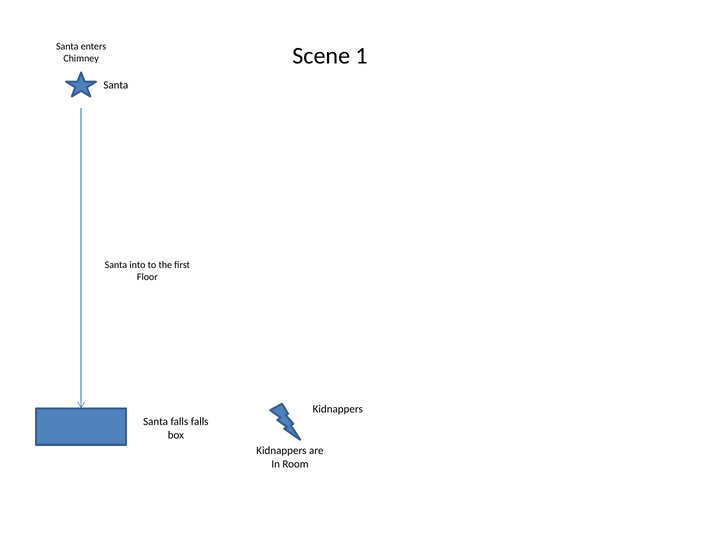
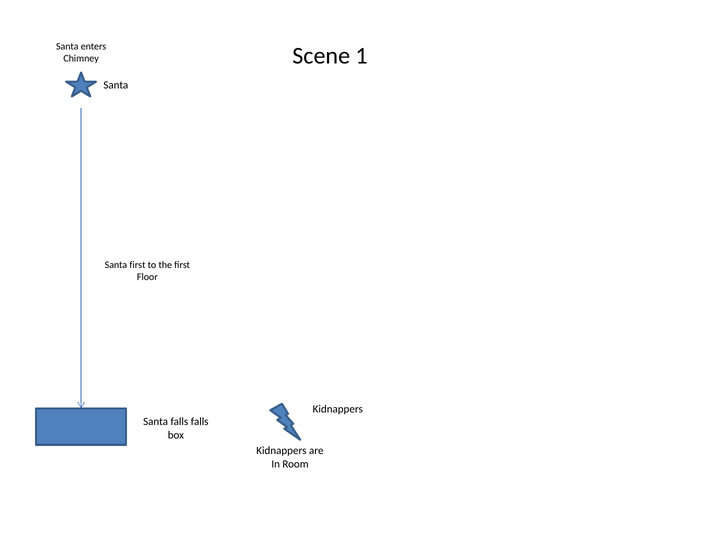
Santa into: into -> first
